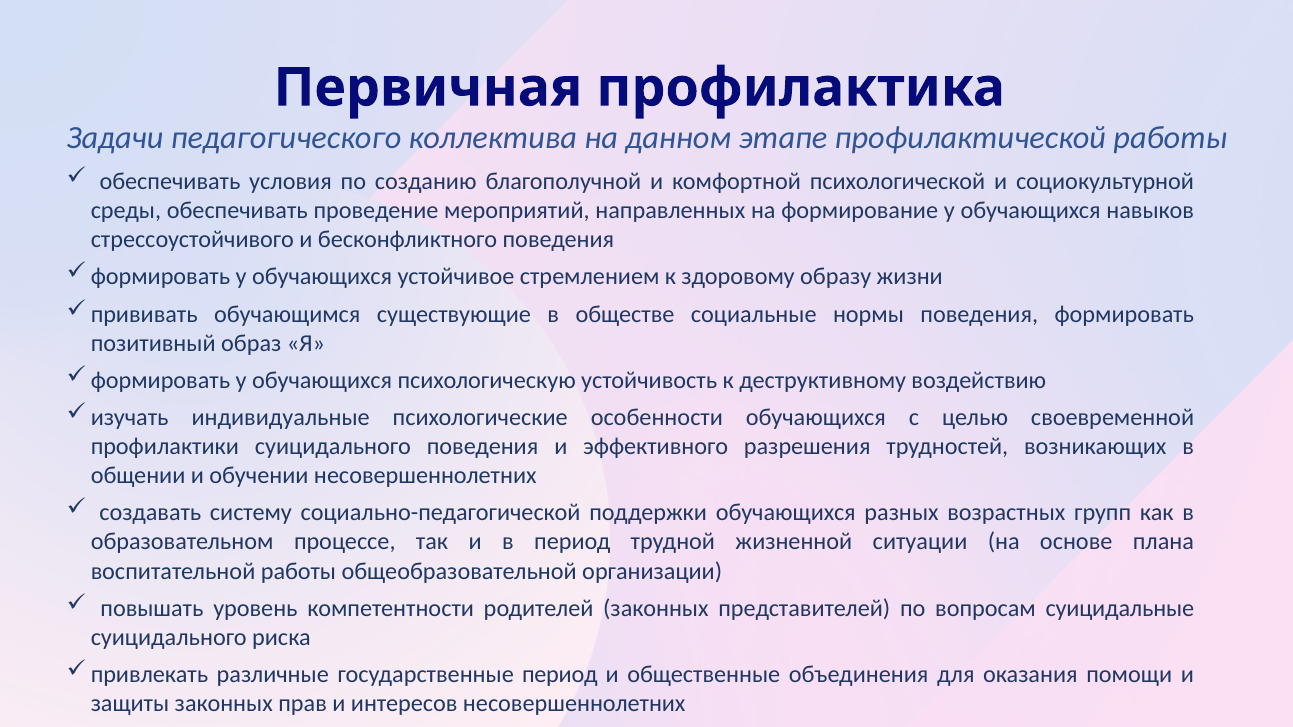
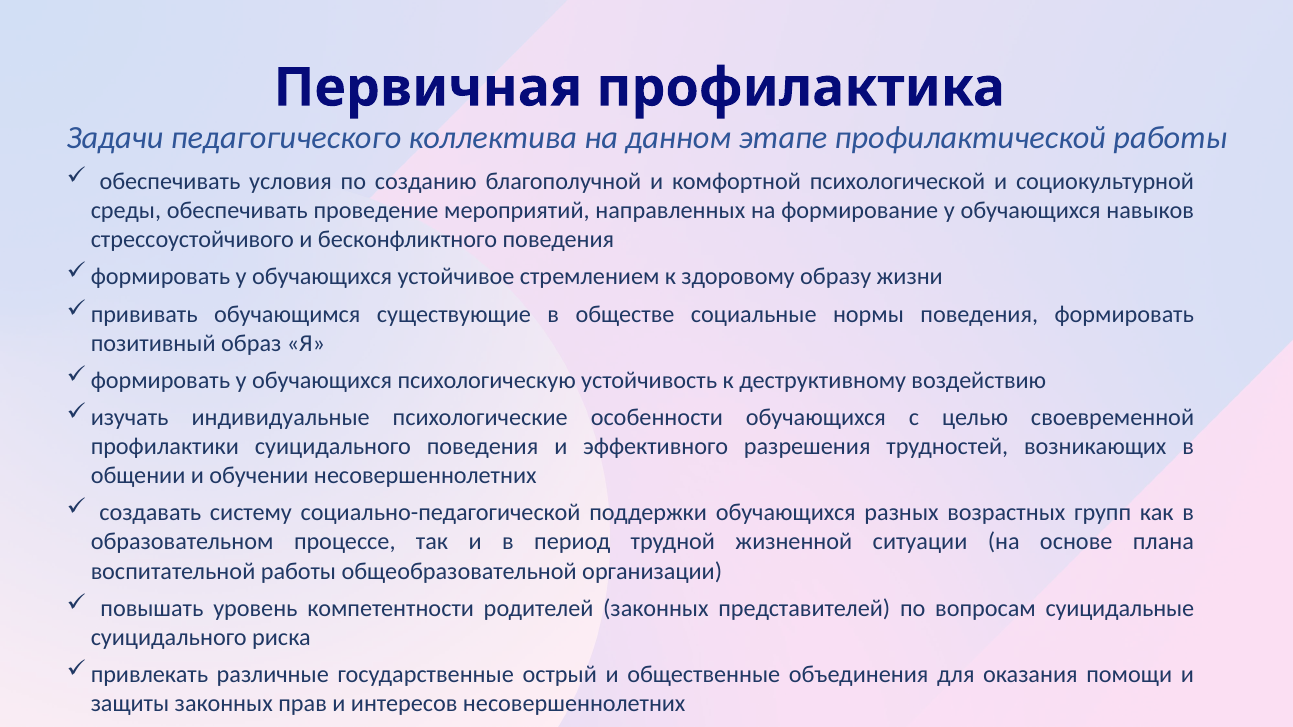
государственные период: период -> острый
